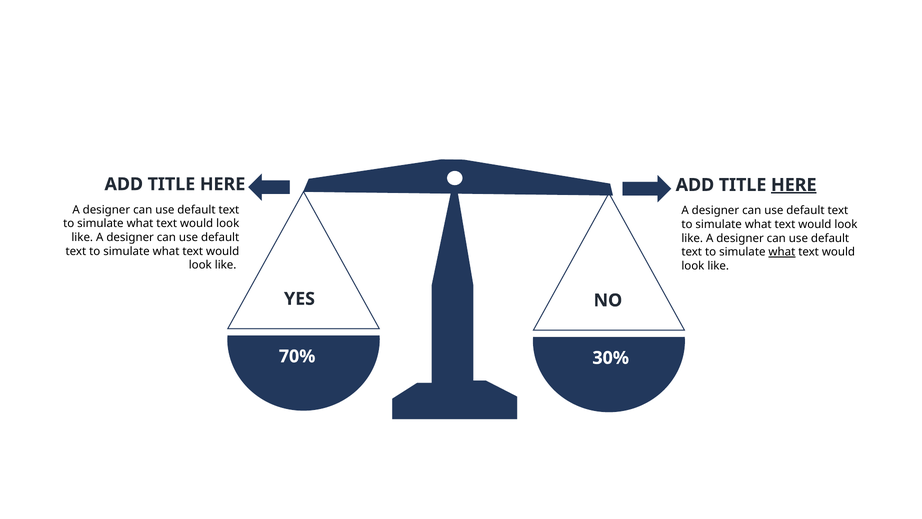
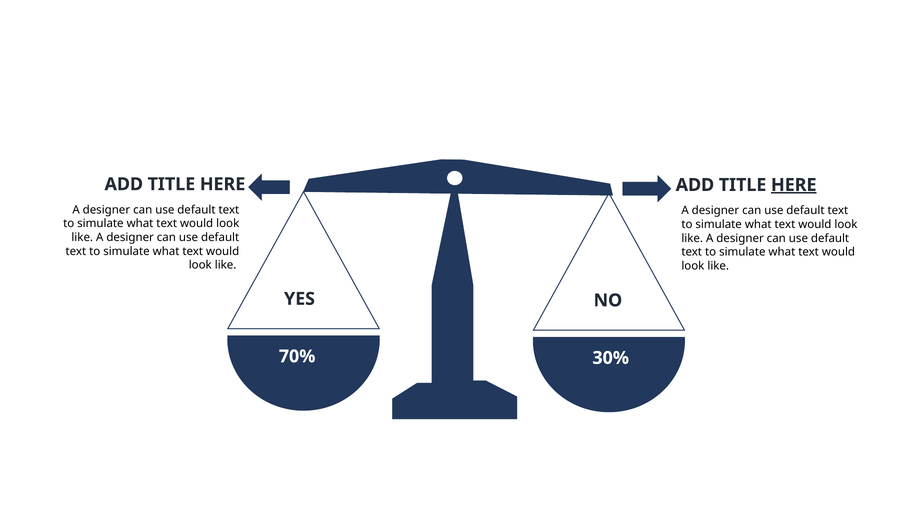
what at (782, 252) underline: present -> none
